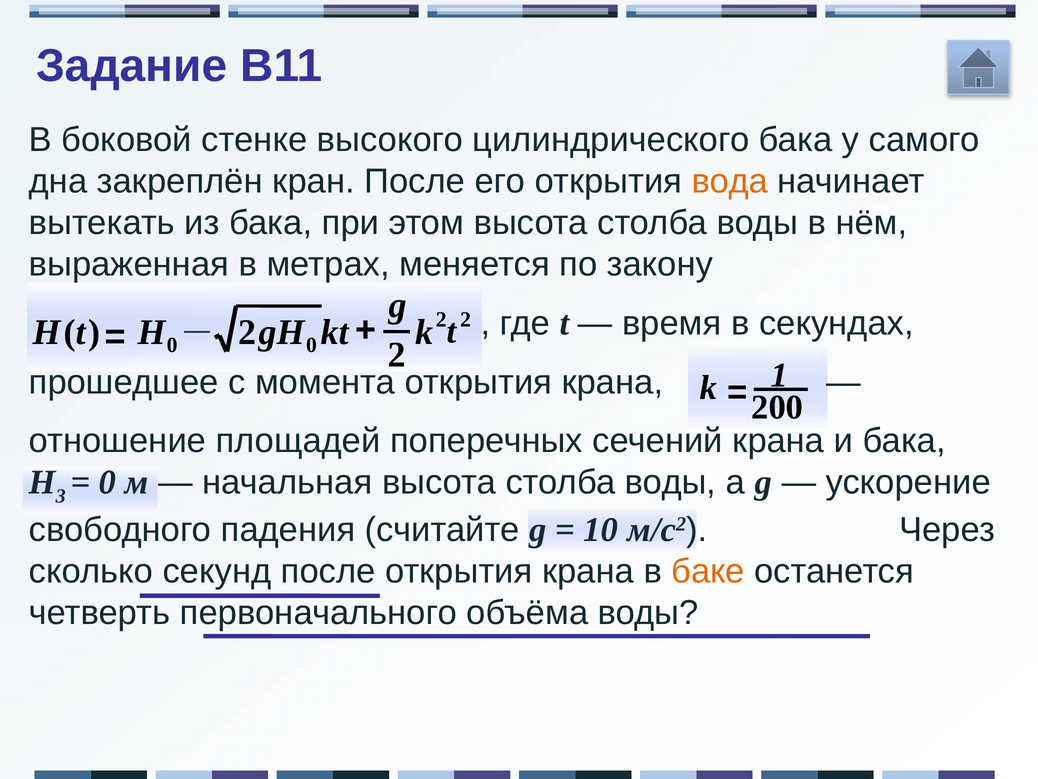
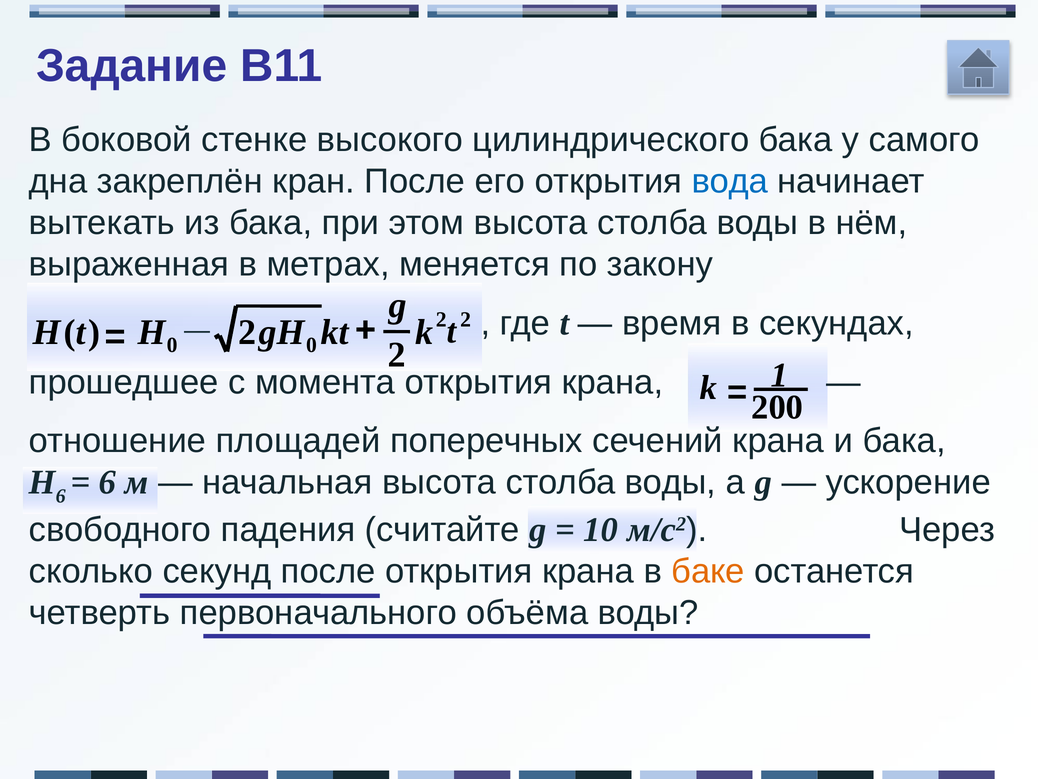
вода colour: orange -> blue
3 at (61, 496): 3 -> 6
0 at (108, 482): 0 -> 6
